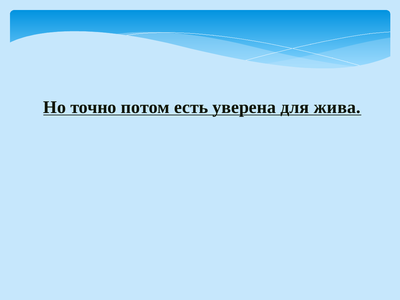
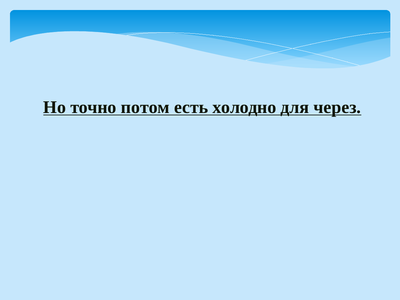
уверена: уверена -> холодно
жива: жива -> через
